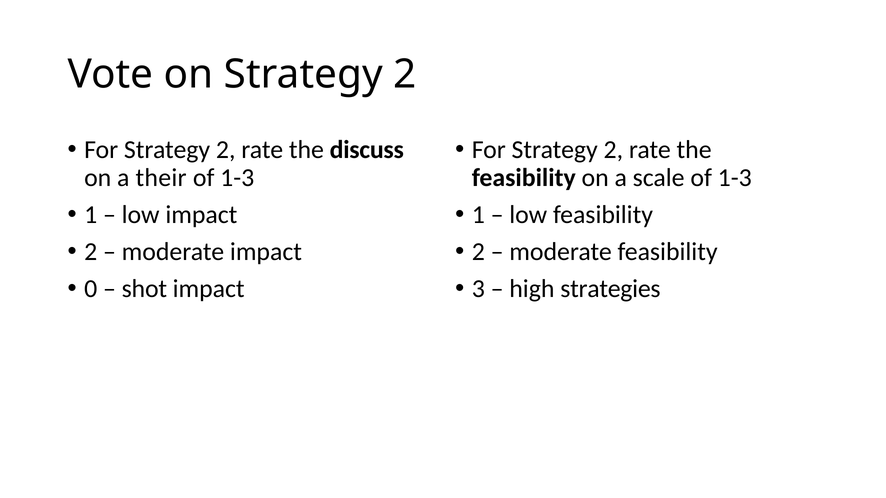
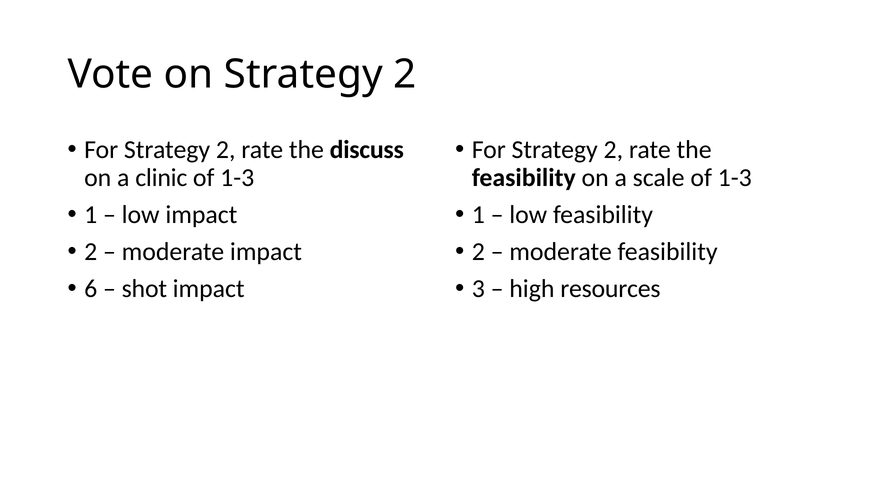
their: their -> clinic
0: 0 -> 6
strategies: strategies -> resources
